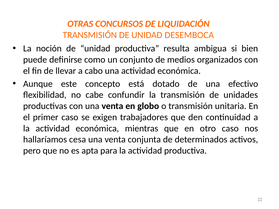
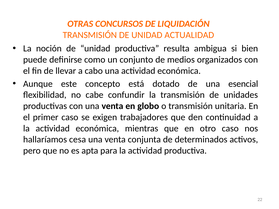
DESEMBOCA: DESEMBOCA -> ACTUALIDAD
efectivo: efectivo -> esencial
